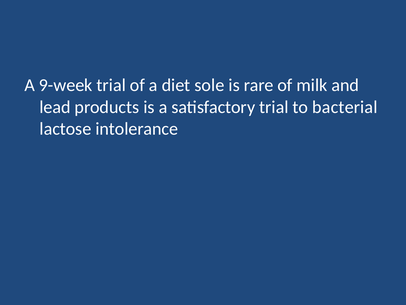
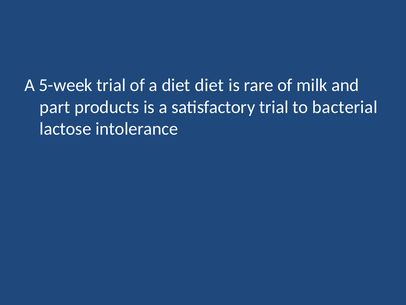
9-week: 9-week -> 5-week
diet sole: sole -> diet
lead: lead -> part
